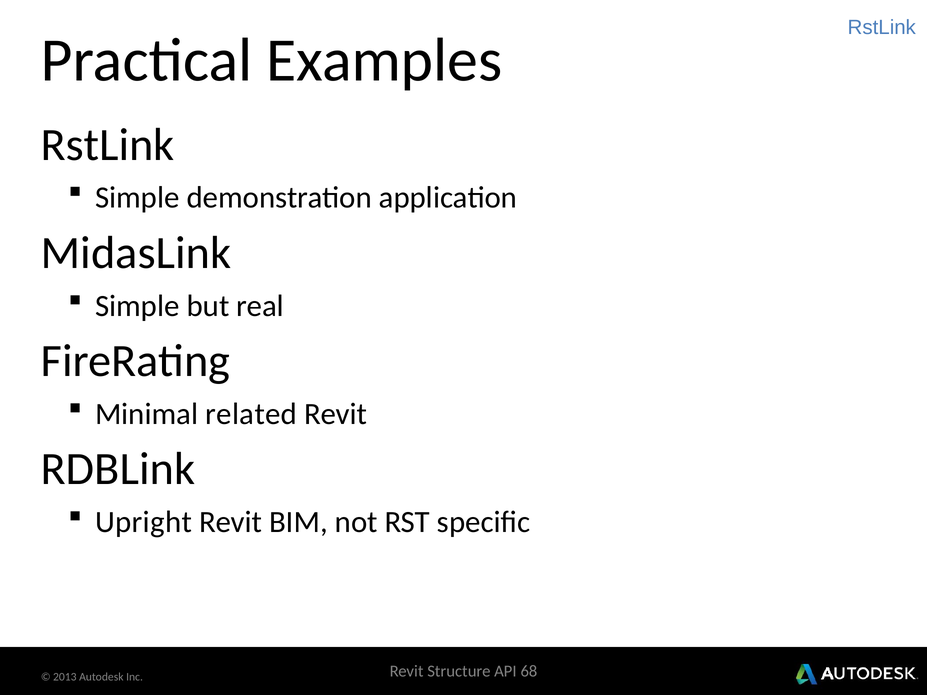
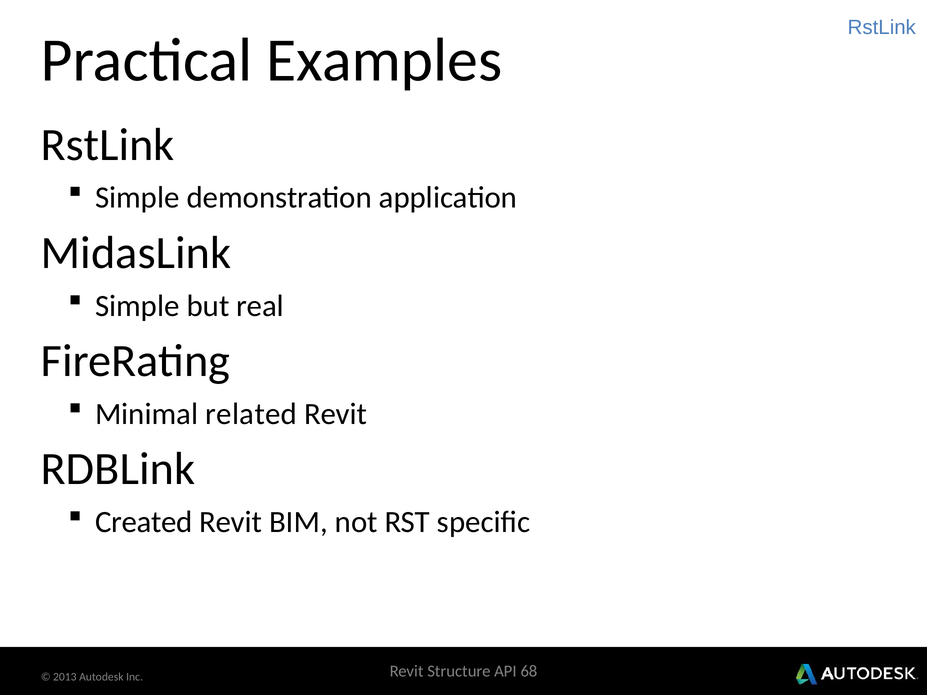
Upright: Upright -> Created
